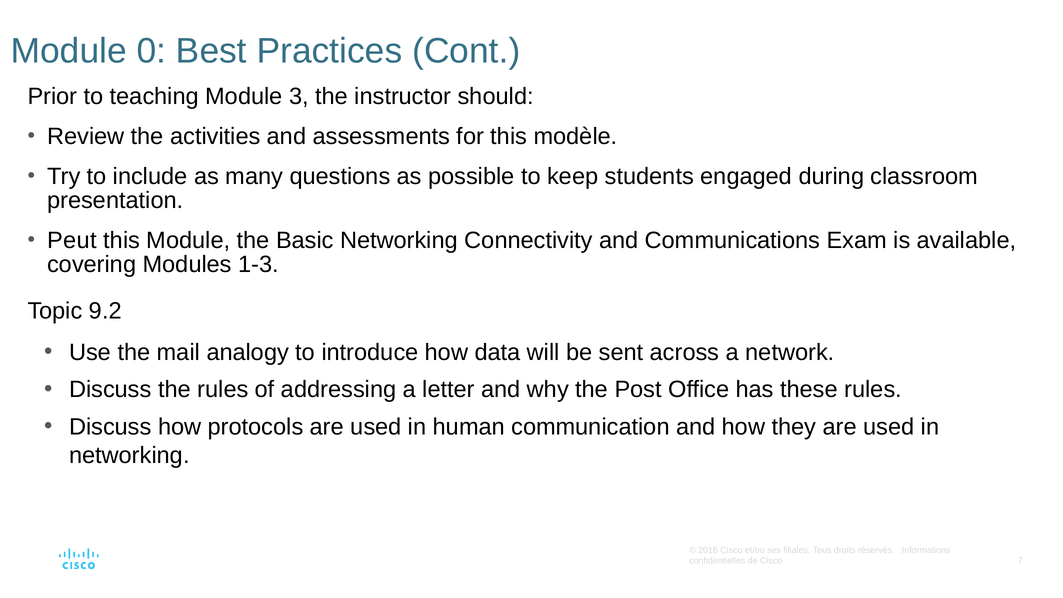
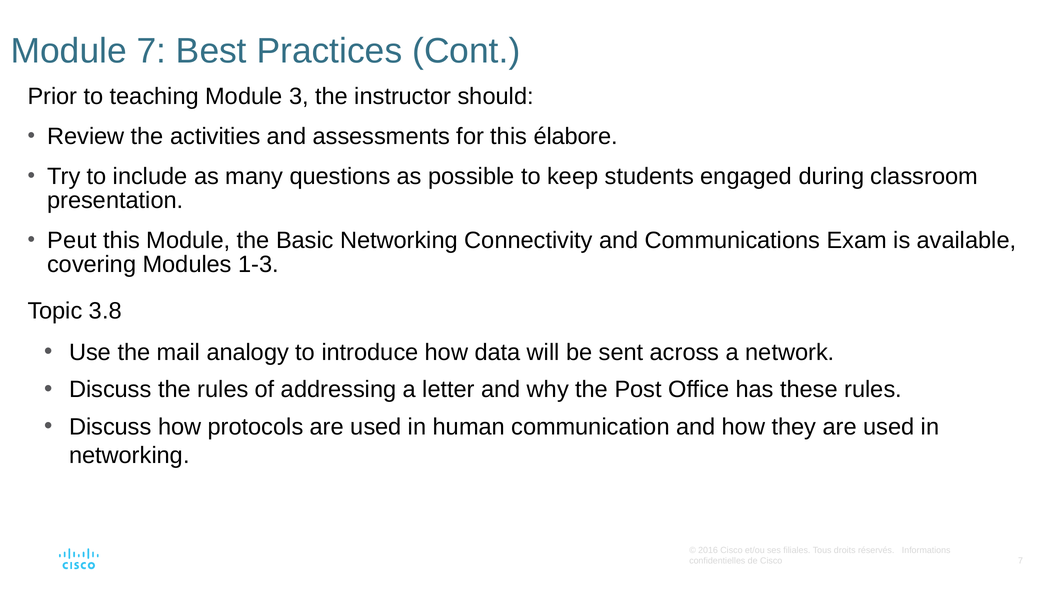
Module 0: 0 -> 7
modèle: modèle -> élabore
9.2: 9.2 -> 3.8
